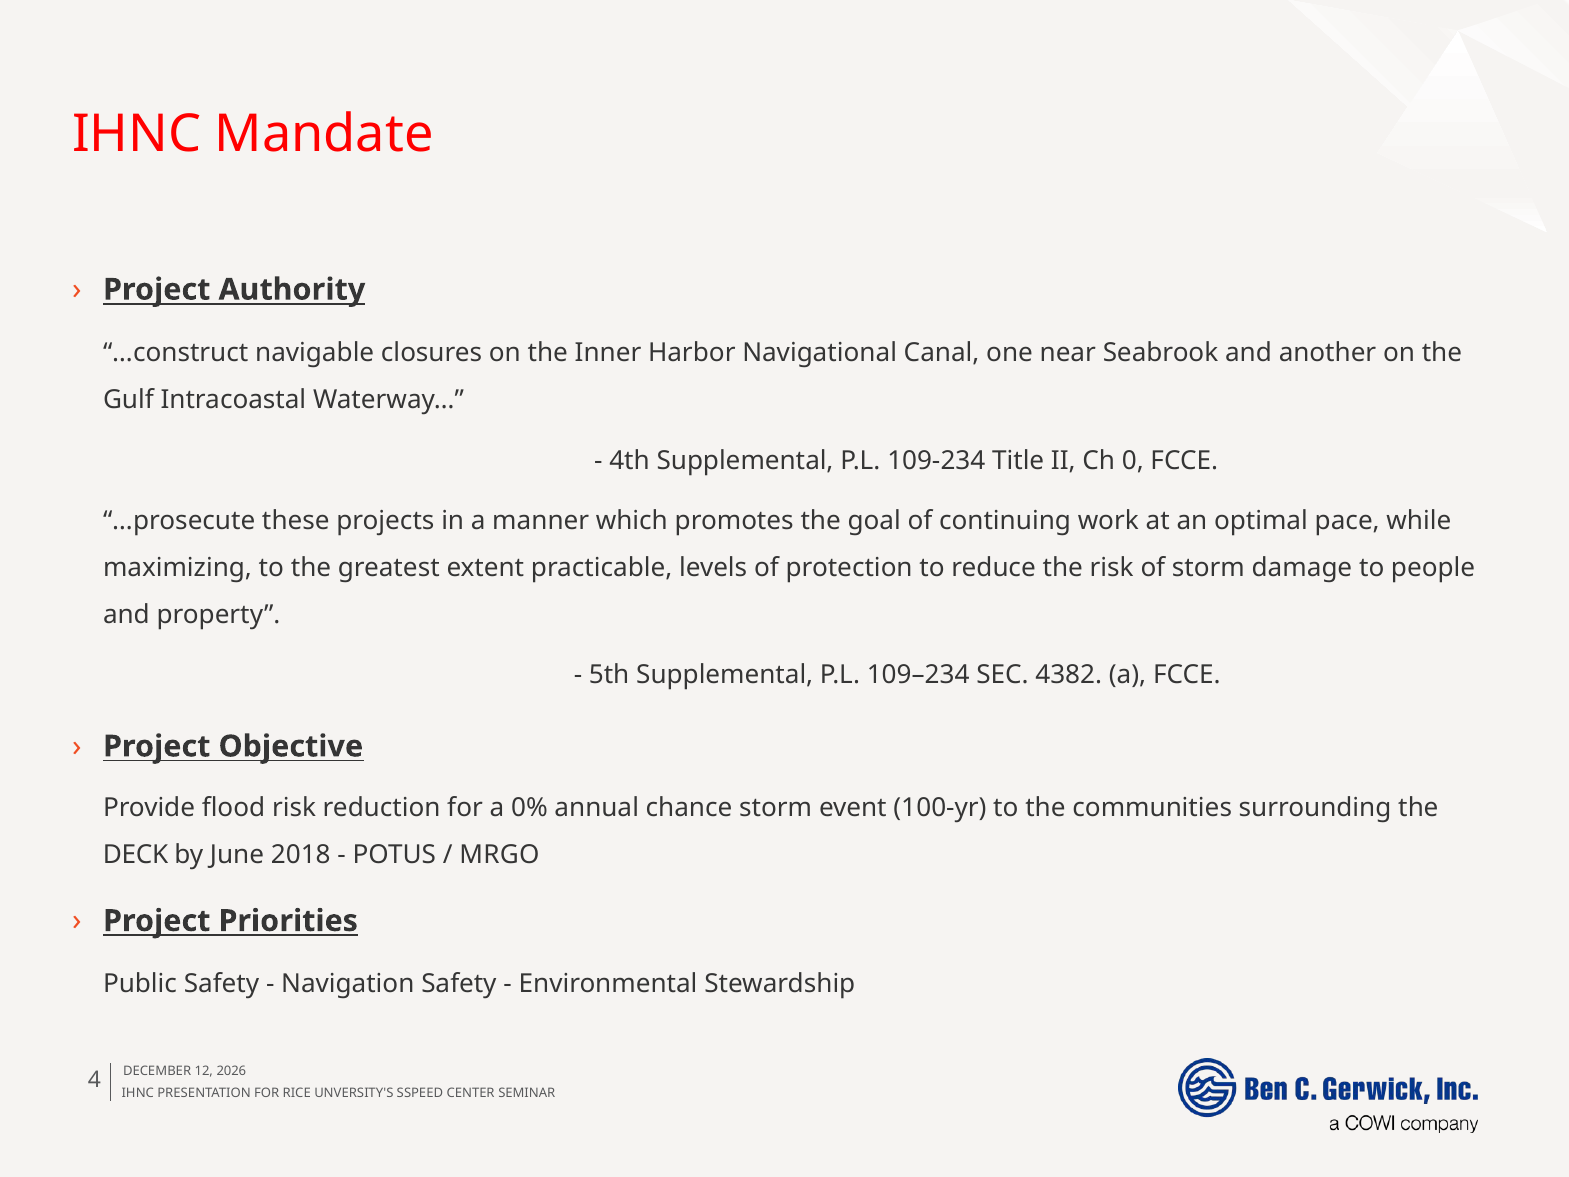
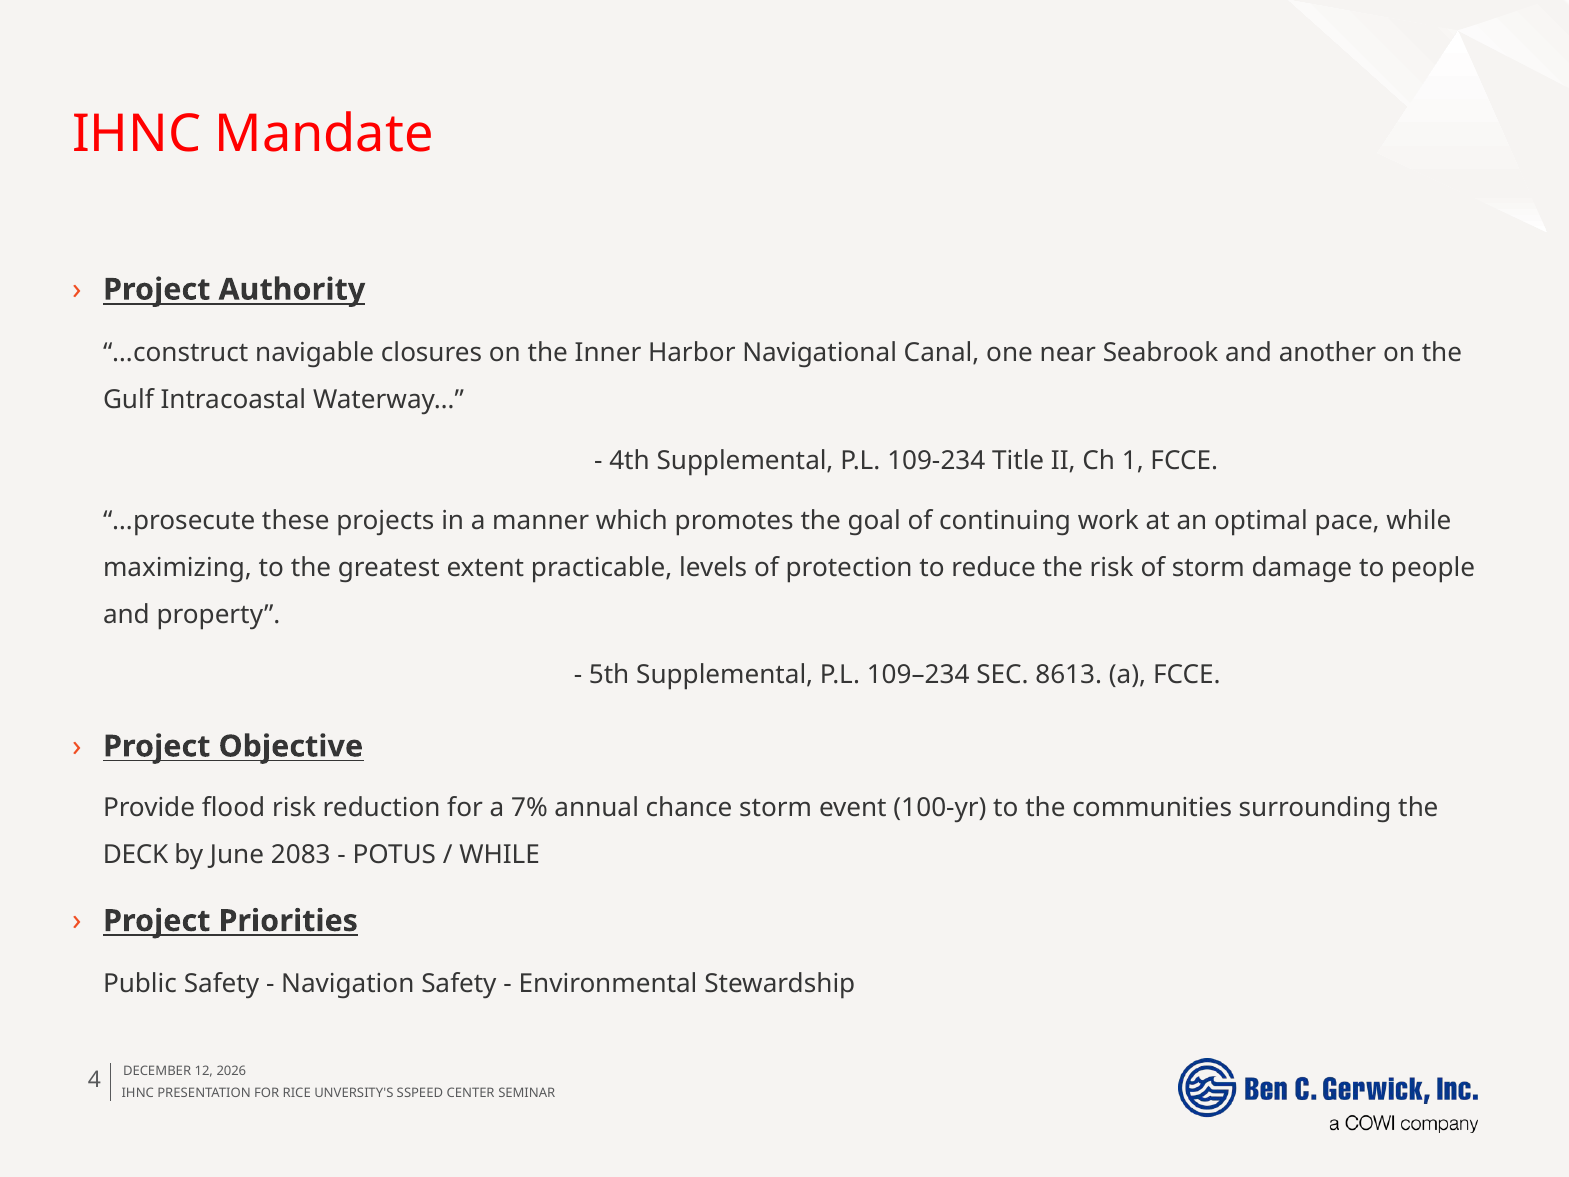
0: 0 -> 1
4382: 4382 -> 8613
0%: 0% -> 7%
2018: 2018 -> 2083
MRGO at (499, 855): MRGO -> WHILE
